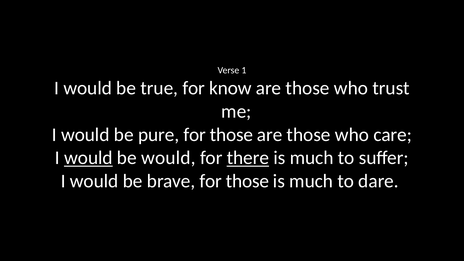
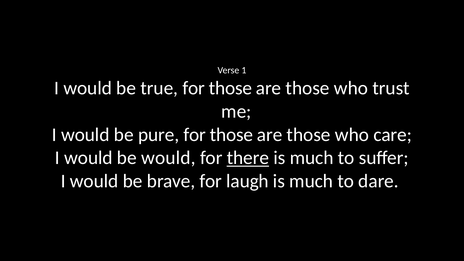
true for know: know -> those
would at (88, 158) underline: present -> none
brave for those: those -> laugh
